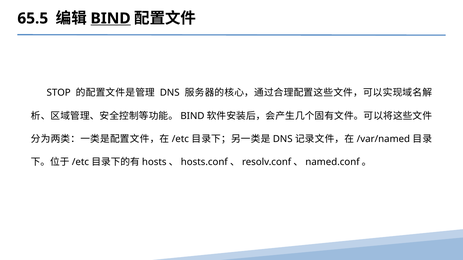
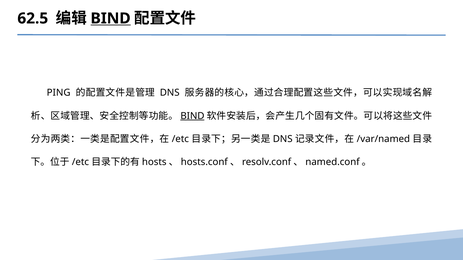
65.5: 65.5 -> 62.5
STOP: STOP -> PING
BIND at (192, 116) underline: none -> present
